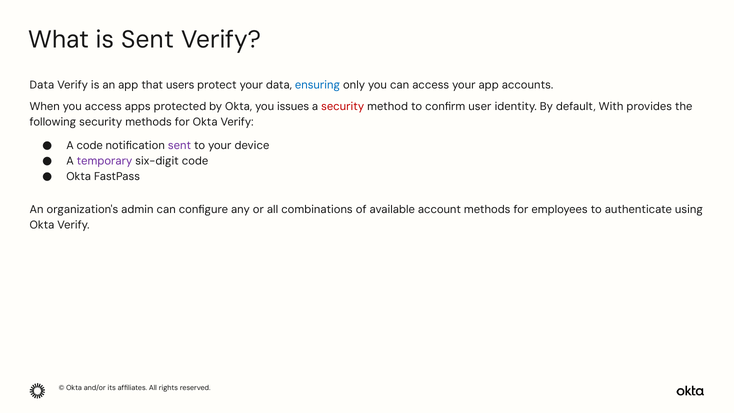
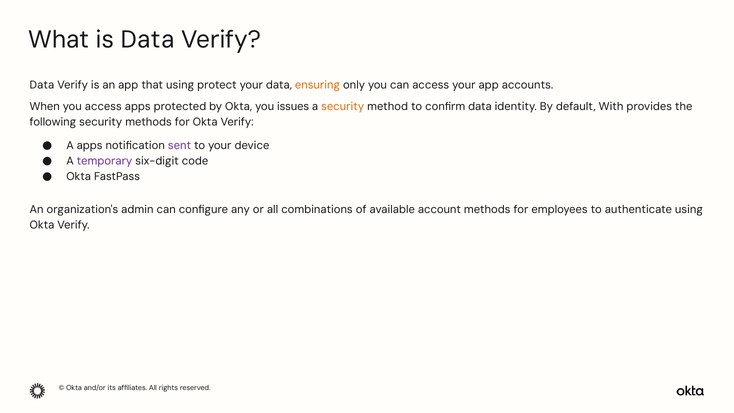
is Sent: Sent -> Data
that users: users -> using
ensuring colour: blue -> orange
security at (343, 107) colour: red -> orange
confirm user: user -> data
A code: code -> apps
